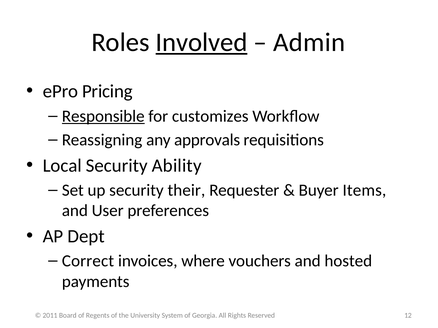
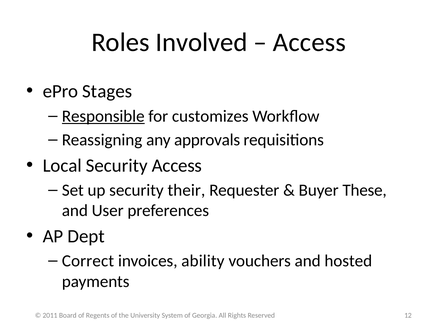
Involved underline: present -> none
Admin at (309, 42): Admin -> Access
Pricing: Pricing -> Stages
Security Ability: Ability -> Access
Items: Items -> These
where: where -> ability
